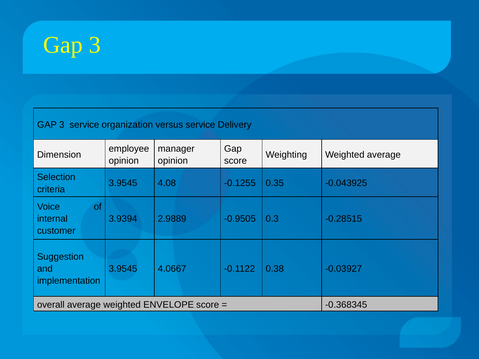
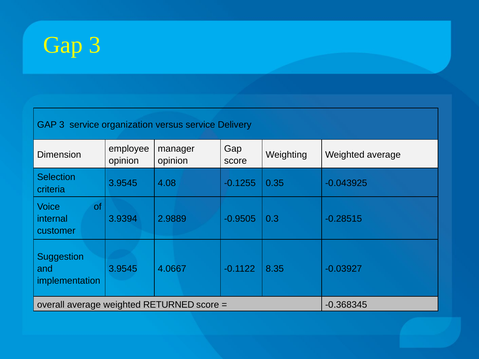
0.38: 0.38 -> 8.35
ENVELOPE: ENVELOPE -> RETURNED
